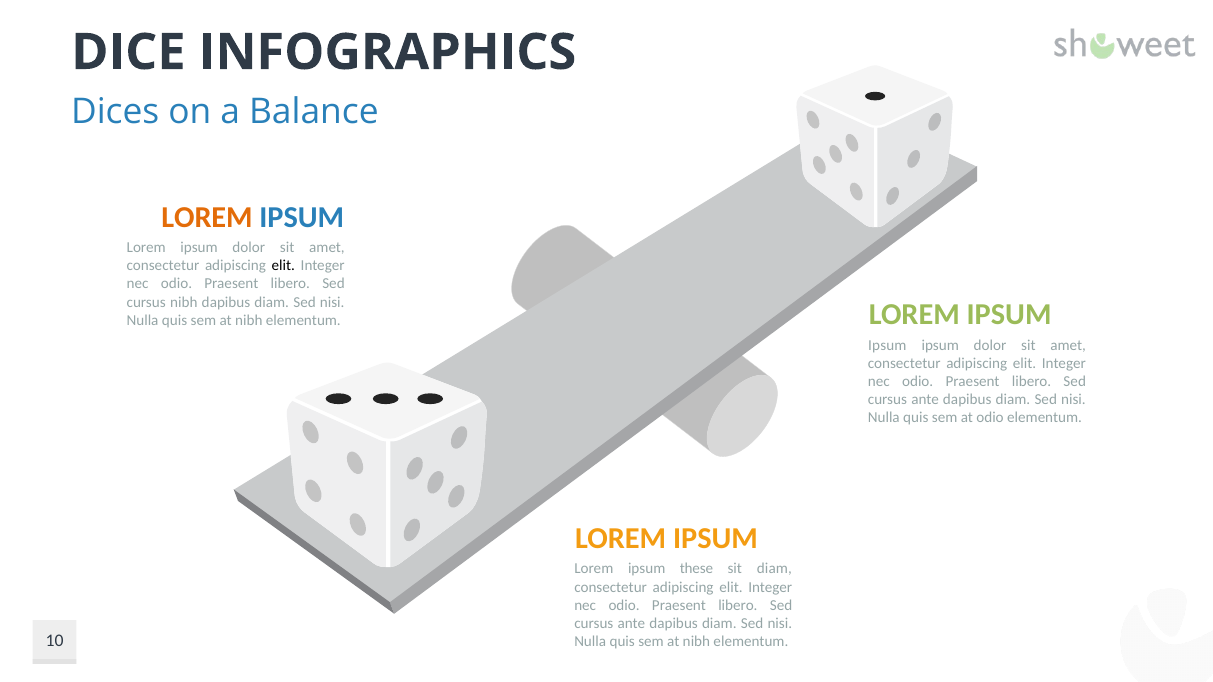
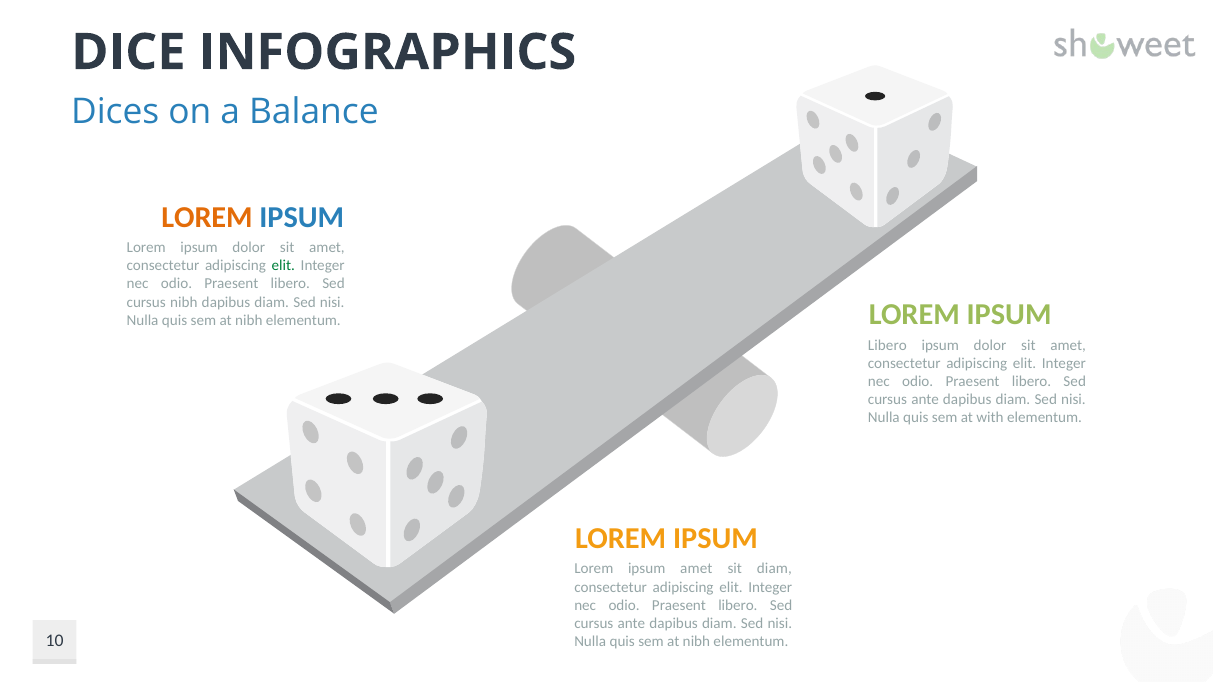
elit at (283, 266) colour: black -> green
Ipsum at (887, 345): Ipsum -> Libero
at odio: odio -> with
ipsum these: these -> amet
